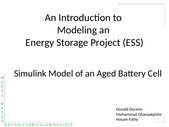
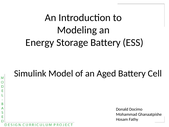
Storage Project: Project -> Battery
